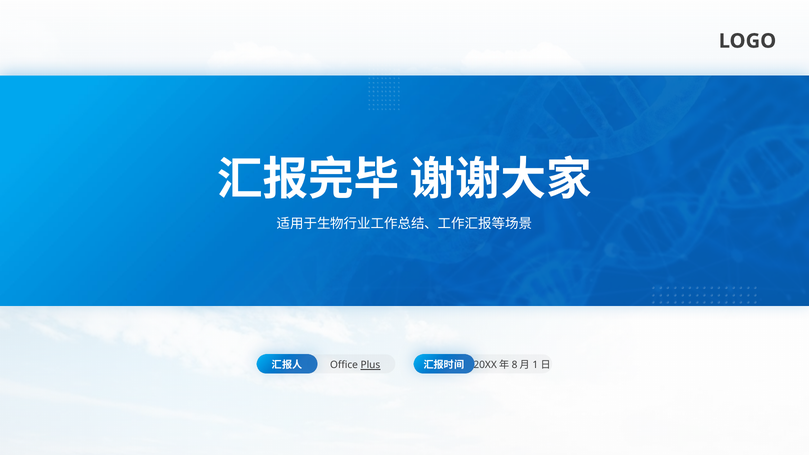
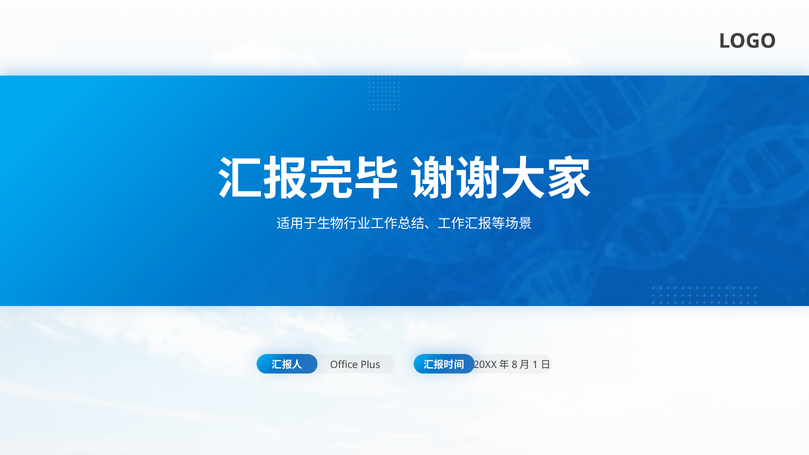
Plus underline: present -> none
